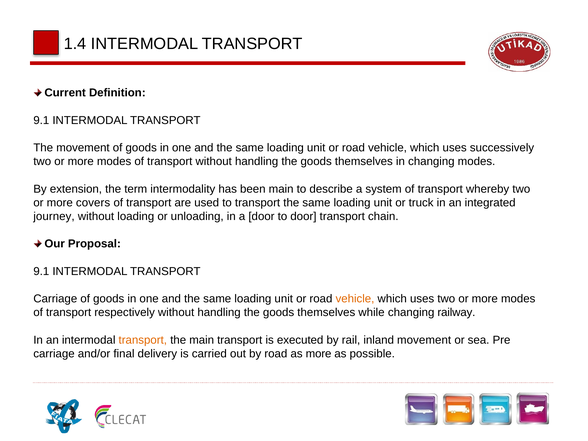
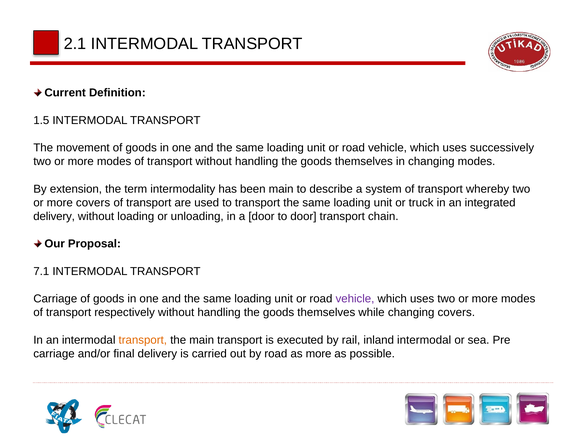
1.4: 1.4 -> 2.1
9.1 at (41, 120): 9.1 -> 1.5
journey at (54, 216): journey -> delivery
9.1 at (41, 271): 9.1 -> 7.1
vehicle at (355, 299) colour: orange -> purple
changing railway: railway -> covers
inland movement: movement -> intermodal
